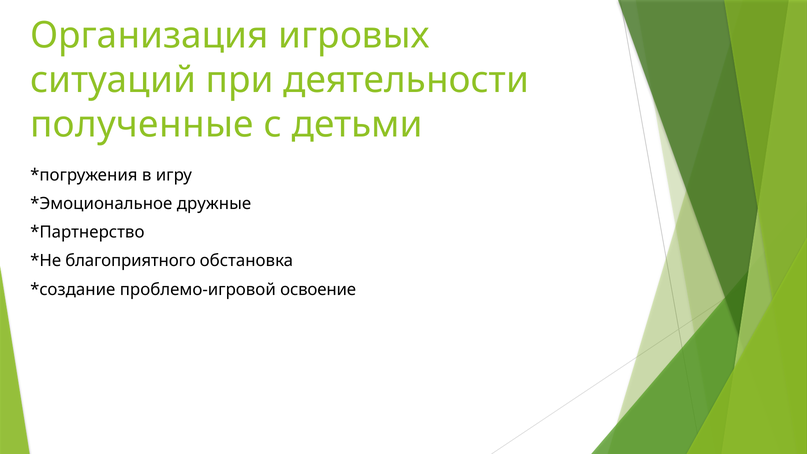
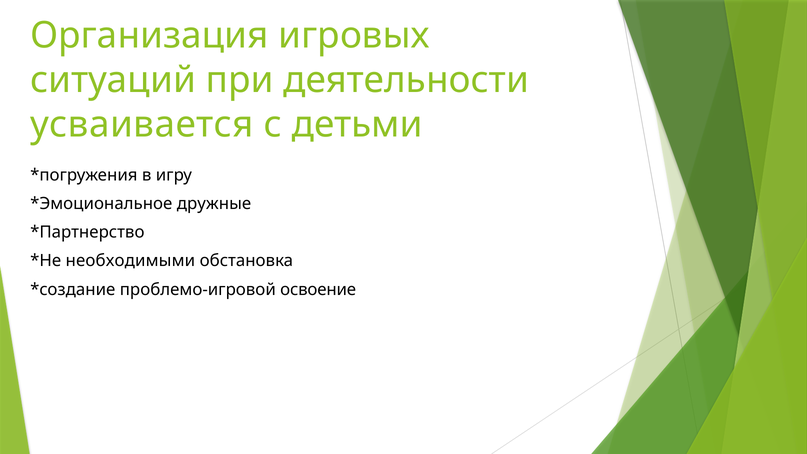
полученные: полученные -> усваивается
благоприятного: благоприятного -> необходимыми
